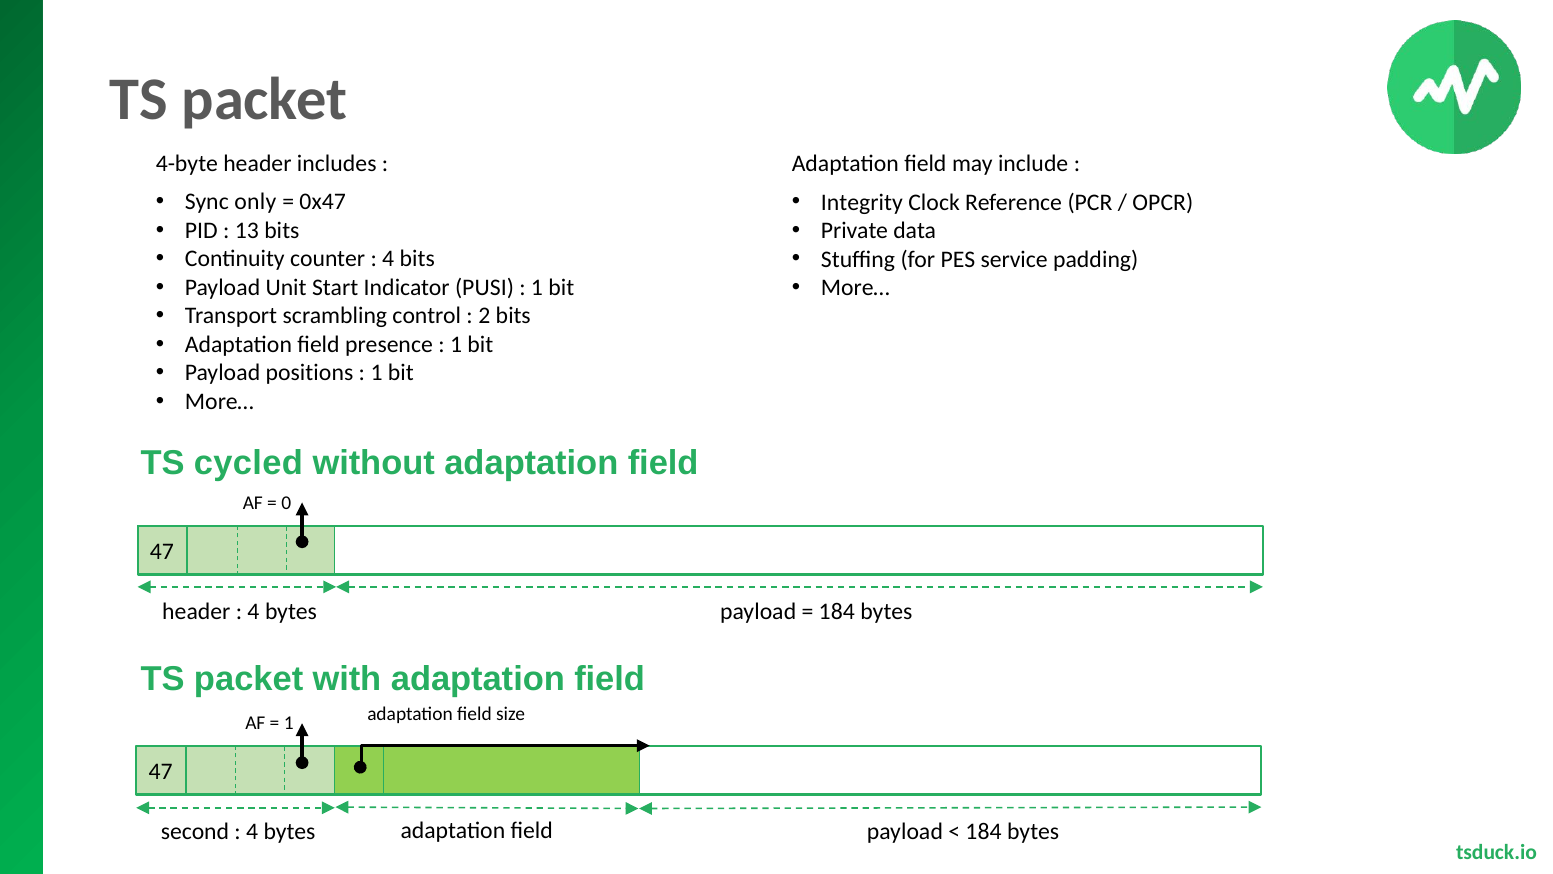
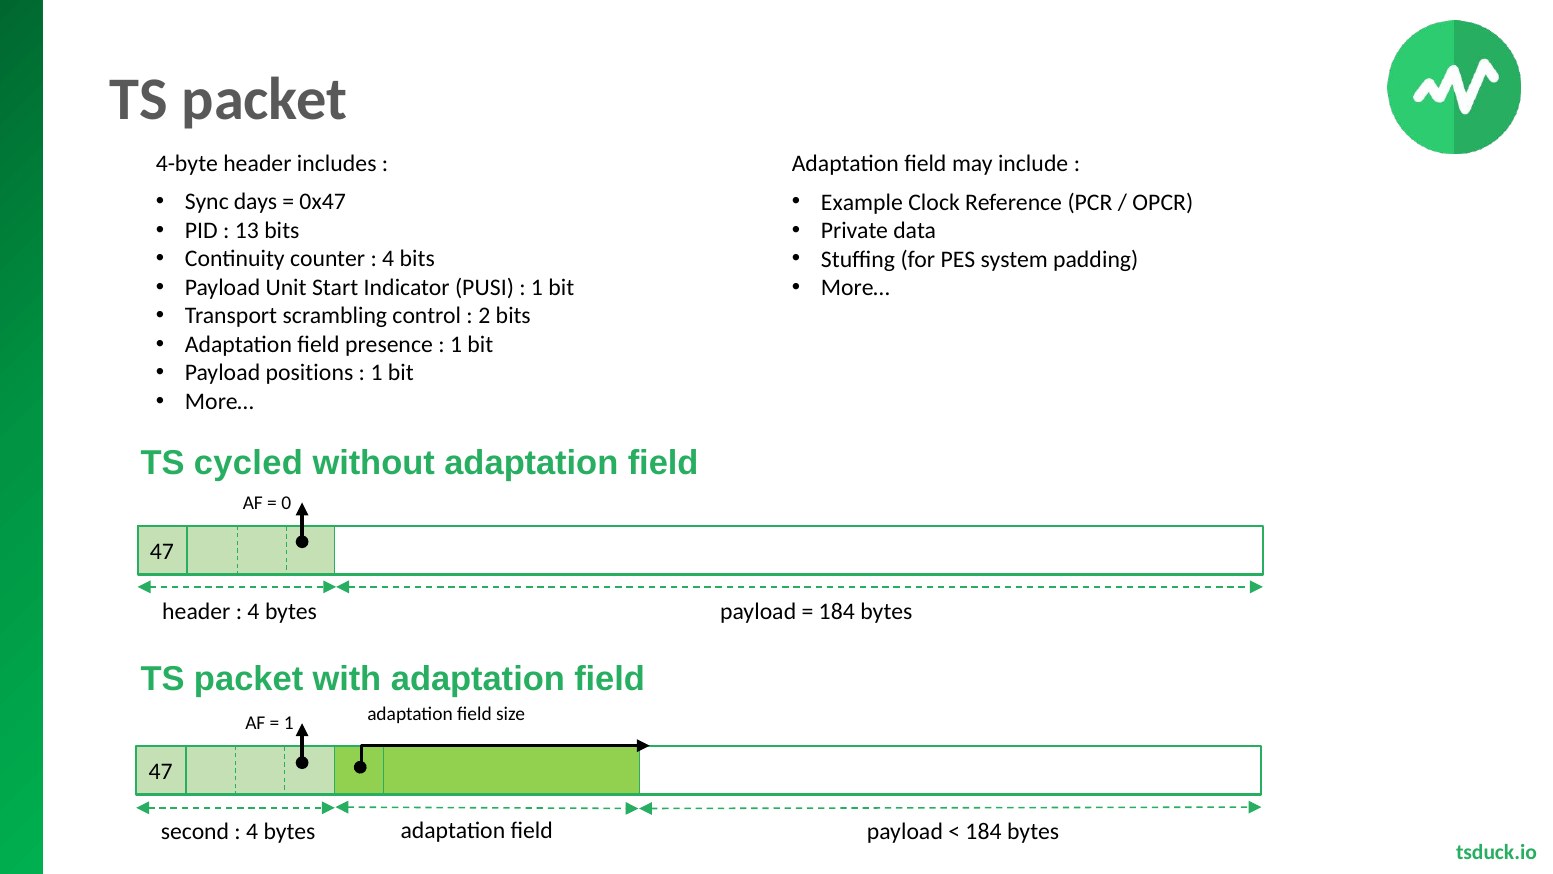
only: only -> days
Integrity: Integrity -> Example
service: service -> system
